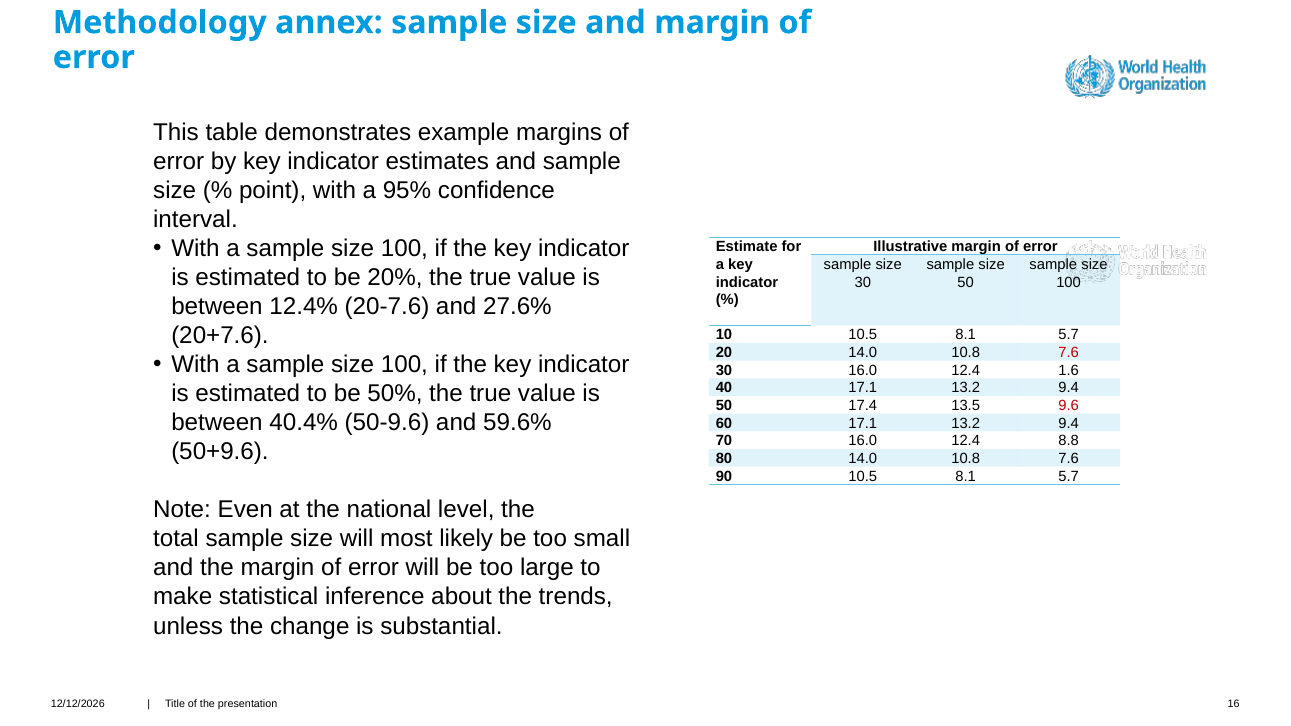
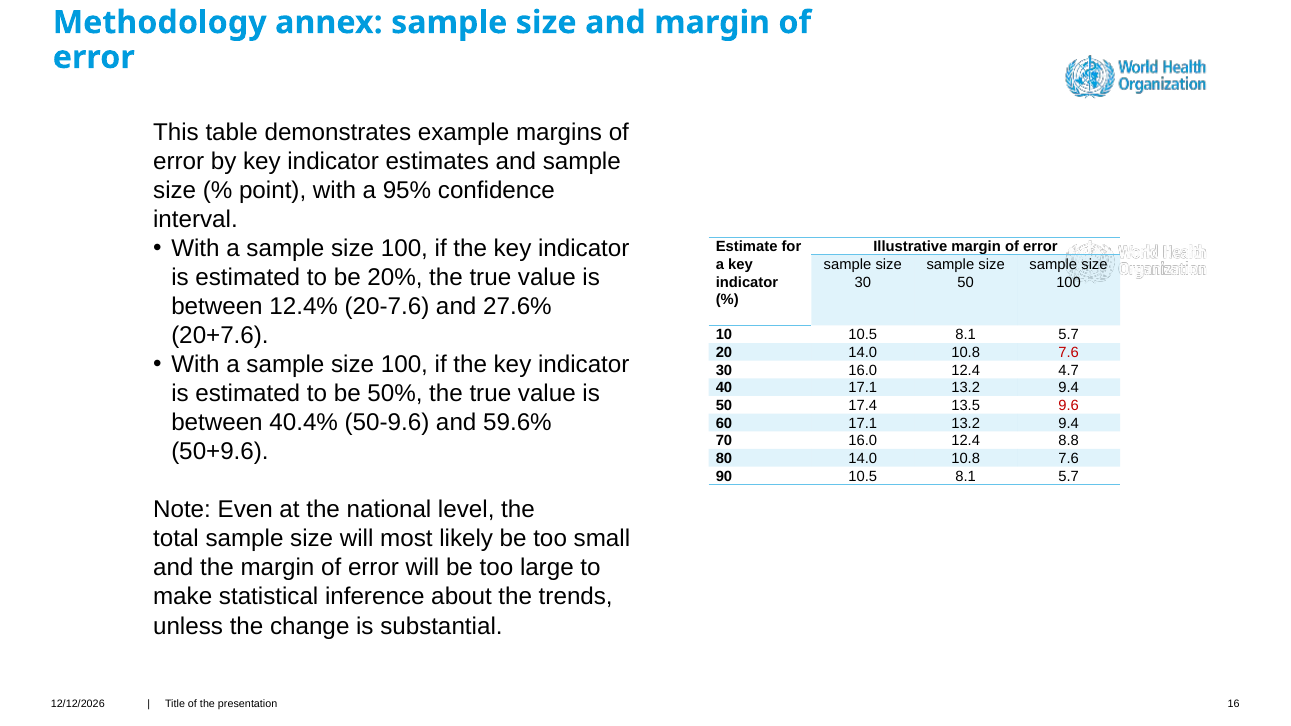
1.6: 1.6 -> 4.7
